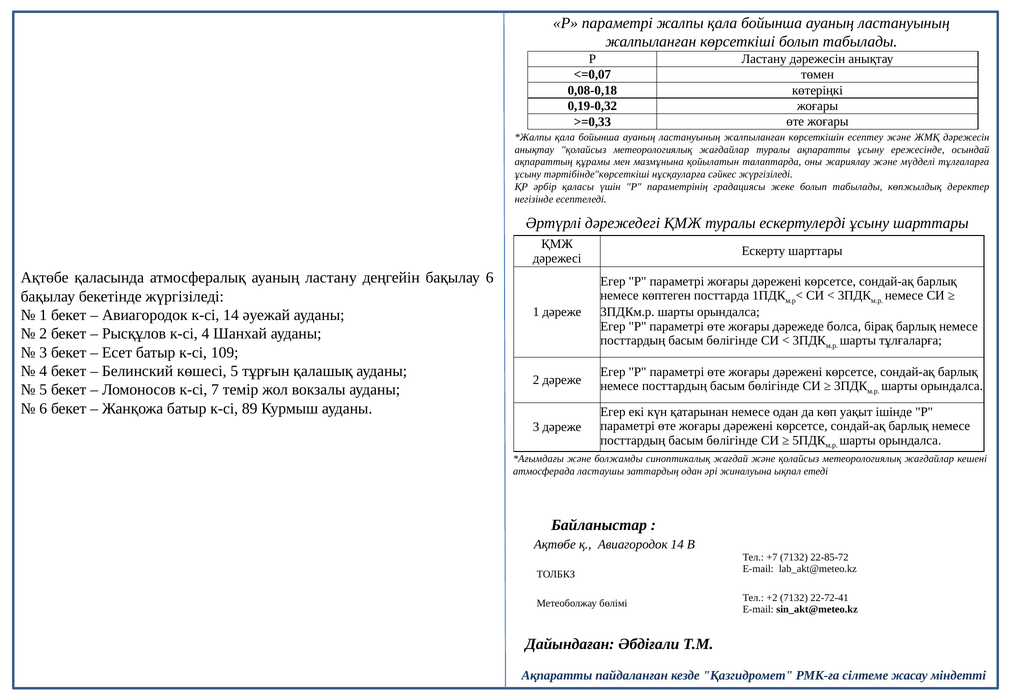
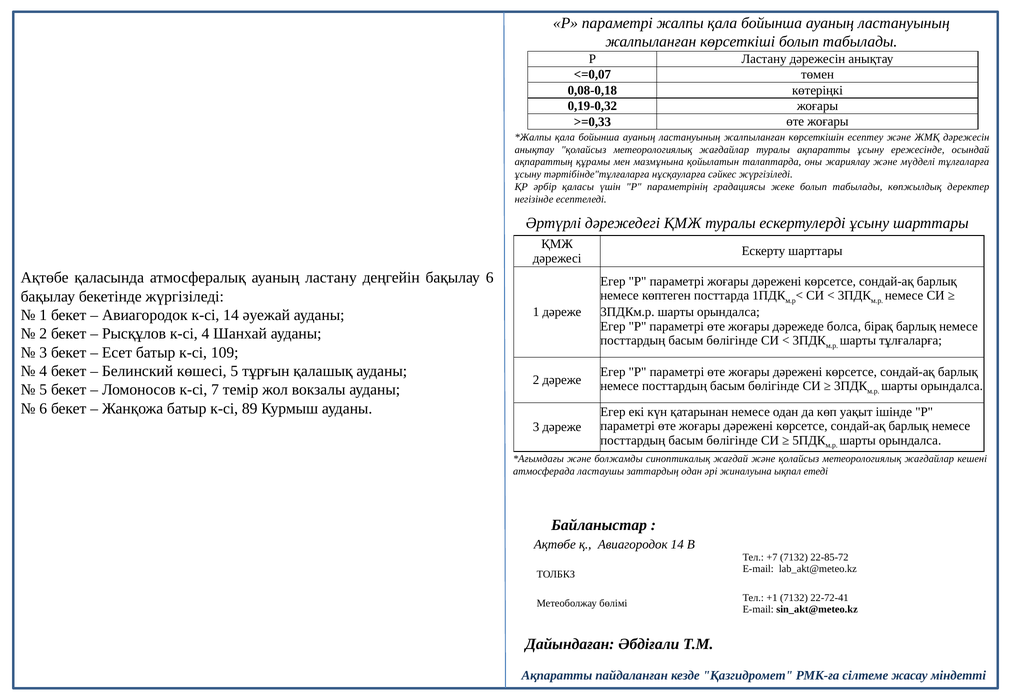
тәртібінде"көрсеткіші: тәртібінде"көрсеткіші -> тәртібінде"тұлғаларға
+2: +2 -> +1
